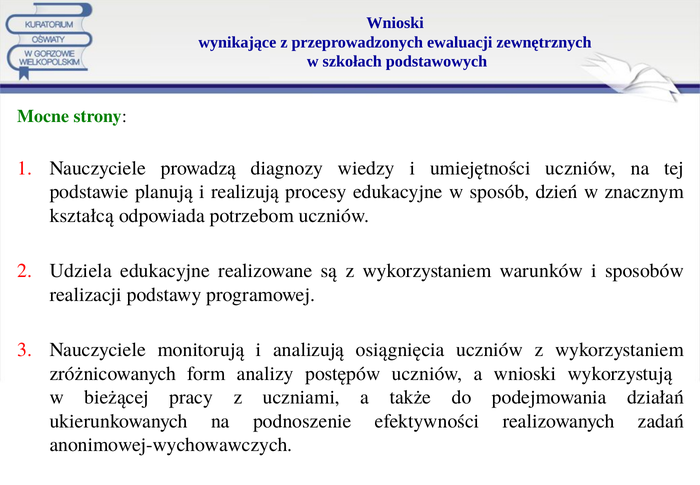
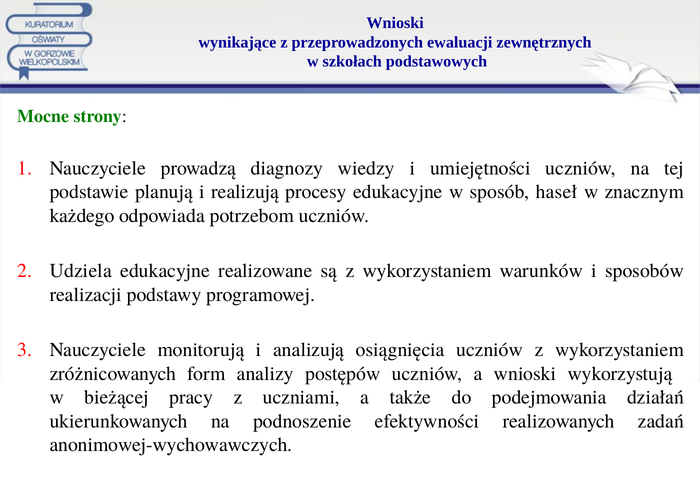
dzień: dzień -> haseł
kształcą: kształcą -> każdego
